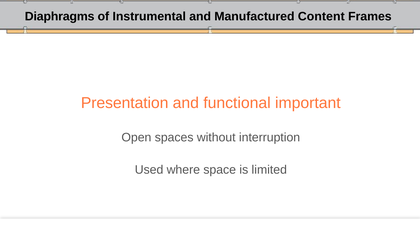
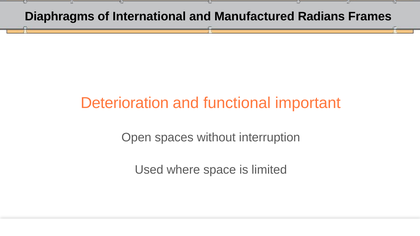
Instrumental: Instrumental -> International
Content: Content -> Radians
Presentation: Presentation -> Deterioration
